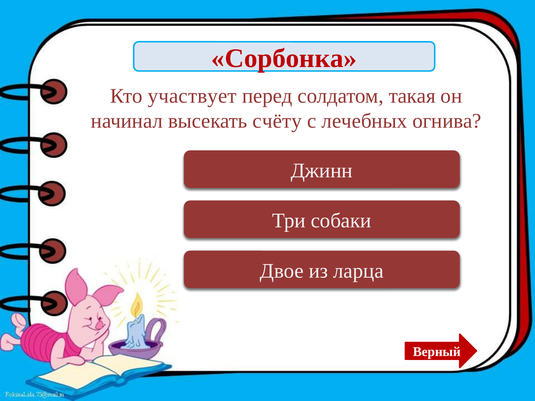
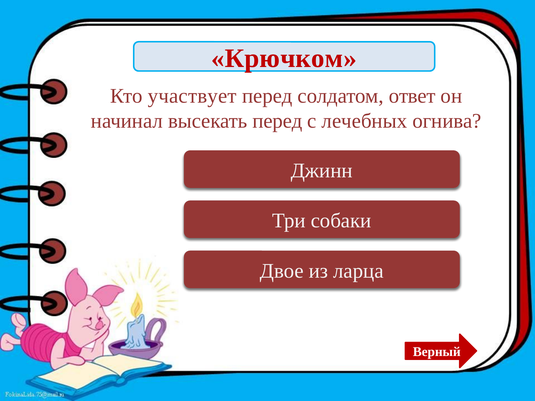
Сорбонка: Сорбонка -> Крючком
такая: такая -> ответ
высекать счёту: счёту -> перед
